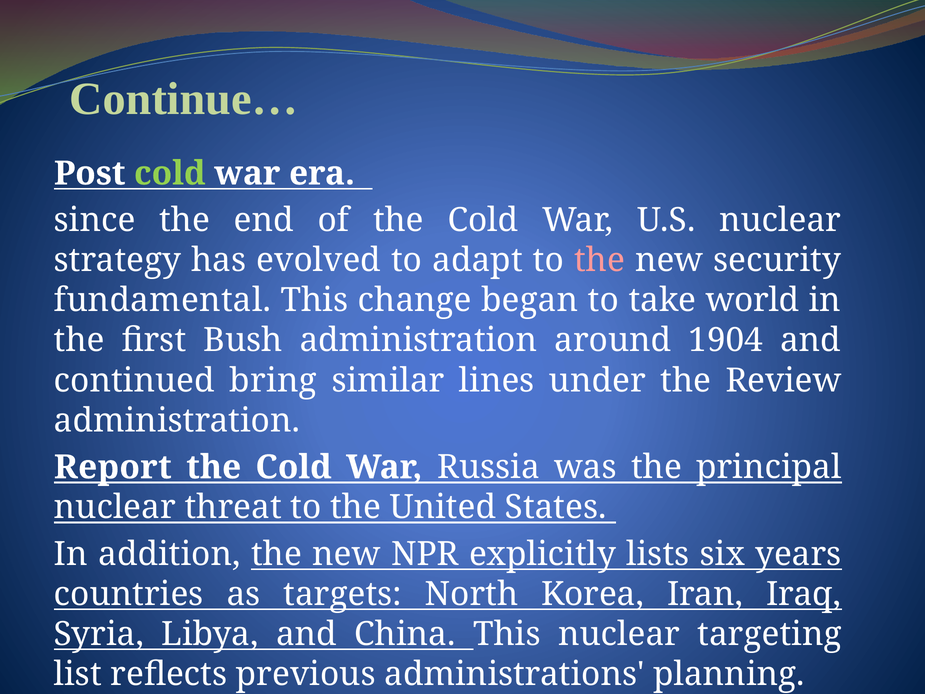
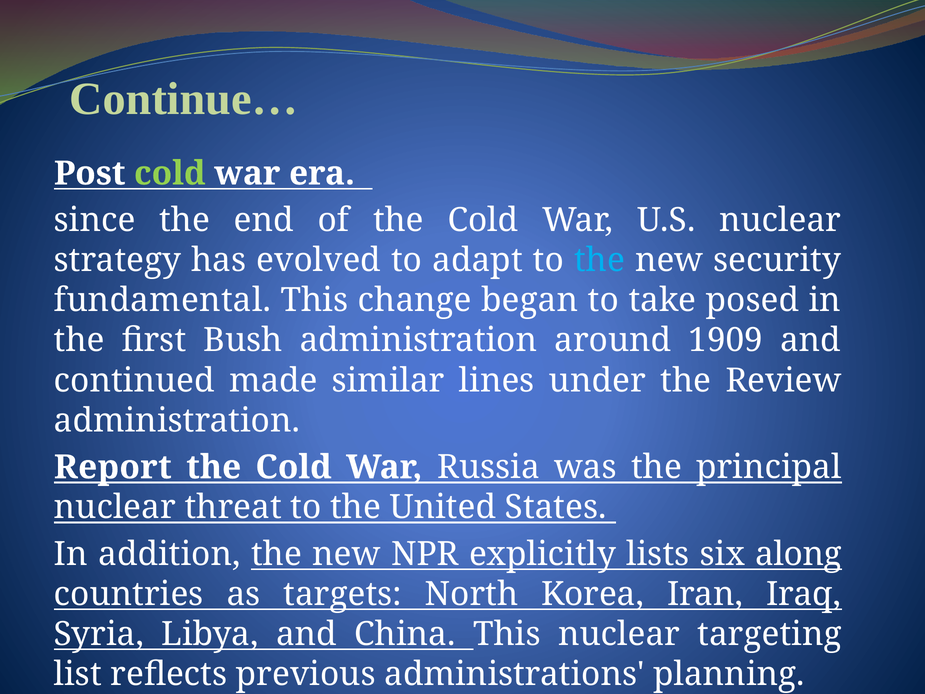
the at (600, 260) colour: pink -> light blue
world: world -> posed
1904: 1904 -> 1909
bring: bring -> made
years: years -> along
